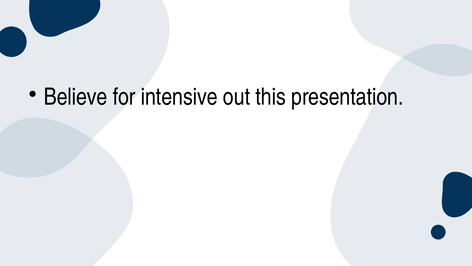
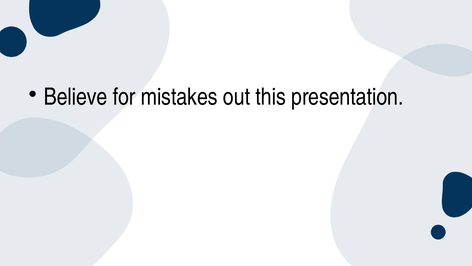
intensive: intensive -> mistakes
